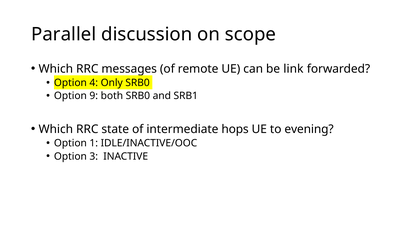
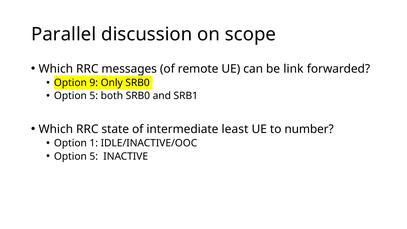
4: 4 -> 9
9 at (94, 96): 9 -> 5
hops: hops -> least
evening: evening -> number
3 at (94, 156): 3 -> 5
